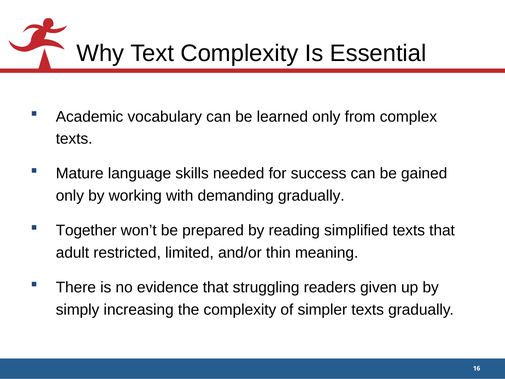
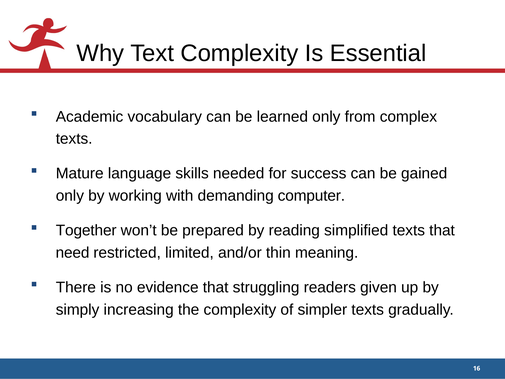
demanding gradually: gradually -> computer
adult: adult -> need
